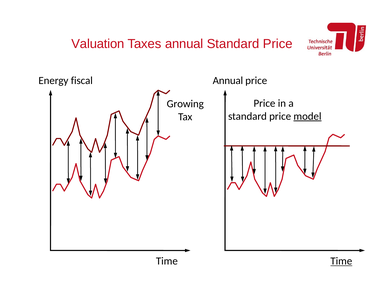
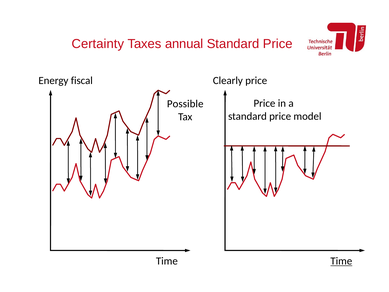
Valuation: Valuation -> Certainty
Annual at (228, 80): Annual -> Clearly
Growing: Growing -> Possible
model underline: present -> none
